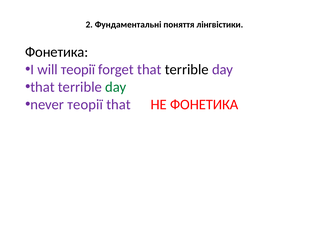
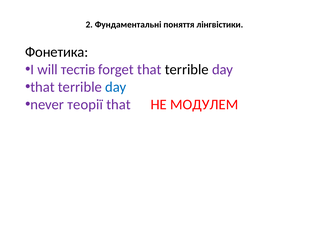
will теорії: теорії -> тестів
day at (116, 87) colour: green -> blue
НЕ ФОНЕТИКА: ФОНЕТИКА -> МОДУЛЕМ
